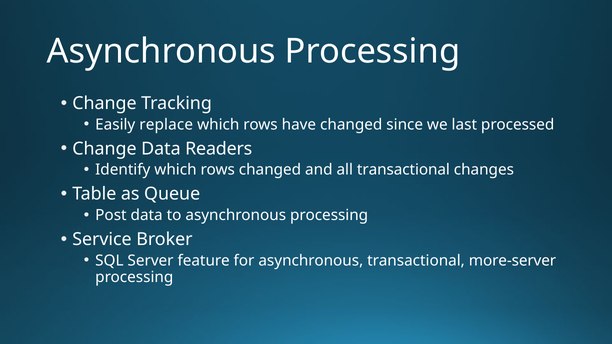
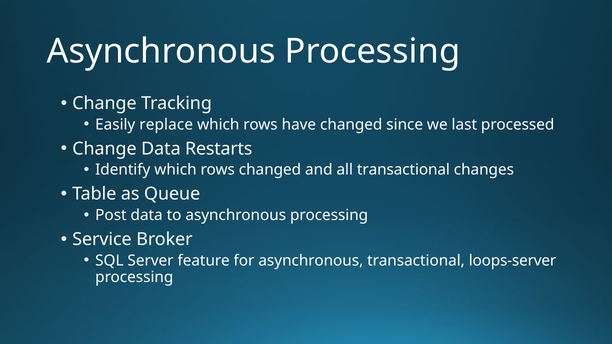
Readers: Readers -> Restarts
more-server: more-server -> loops-server
